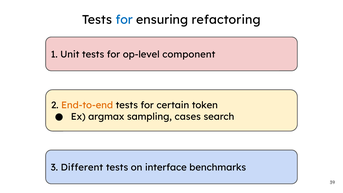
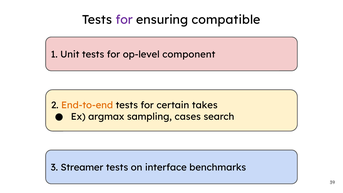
for at (124, 20) colour: blue -> purple
refactoring: refactoring -> compatible
token: token -> takes
Different: Different -> Streamer
